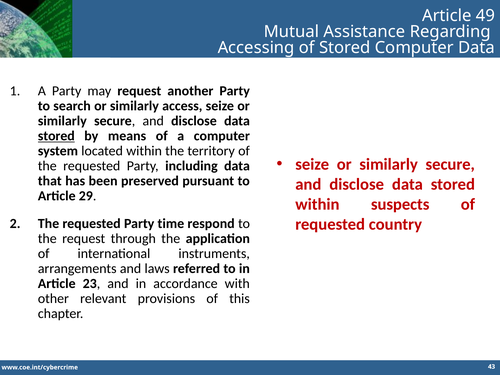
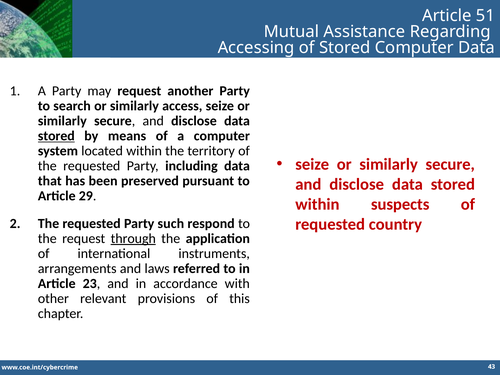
49: 49 -> 51
time: time -> such
through underline: none -> present
